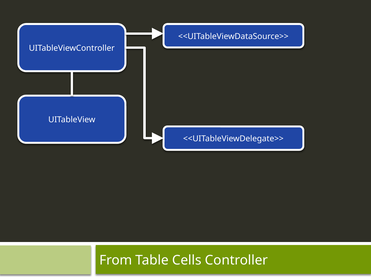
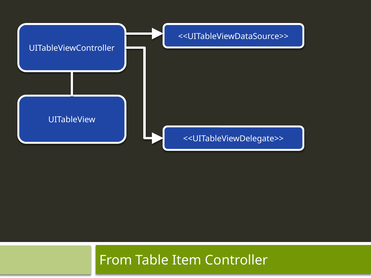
Cells: Cells -> Item
